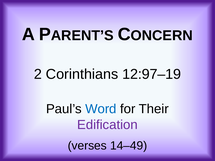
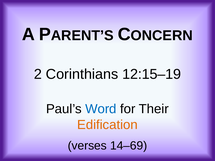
12:97–19: 12:97–19 -> 12:15–19
Edification colour: purple -> orange
14–49: 14–49 -> 14–69
